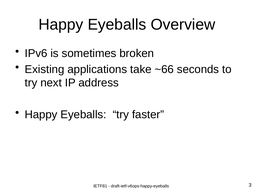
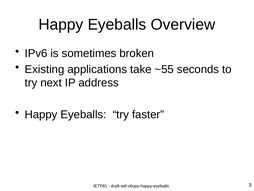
~66: ~66 -> ~55
